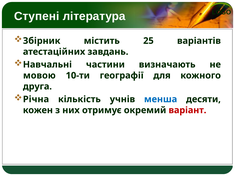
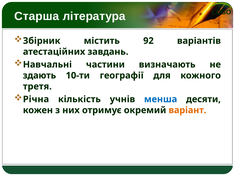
Ступені: Ступені -> Старша
25: 25 -> 92
мовою: мовою -> здають
друга: друга -> третя
варіант colour: red -> orange
